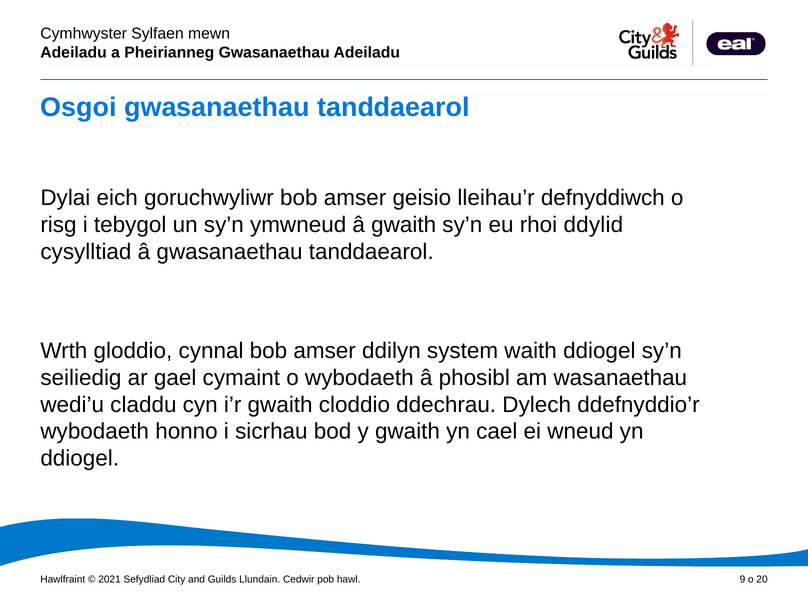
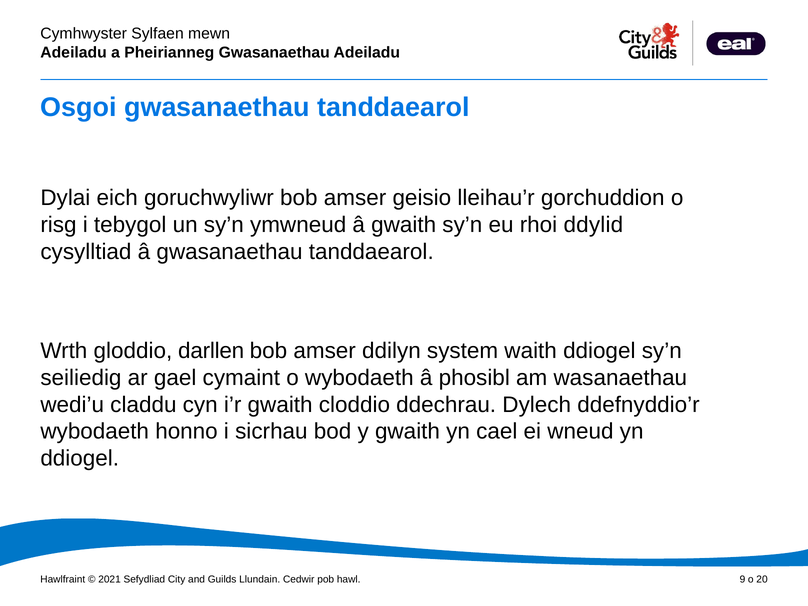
defnyddiwch: defnyddiwch -> gorchuddion
cynnal: cynnal -> darllen
